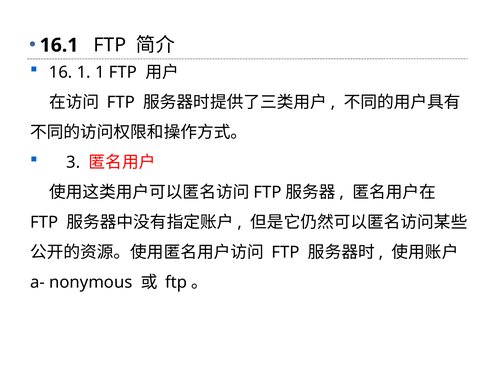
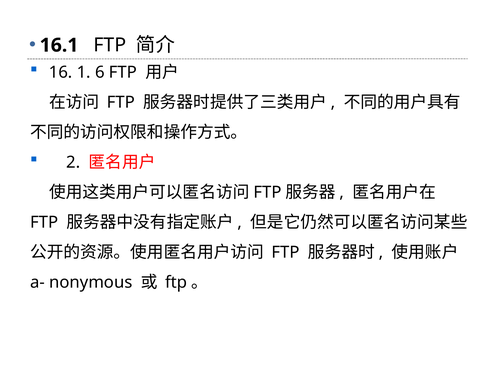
1 1: 1 -> 6
3: 3 -> 2
